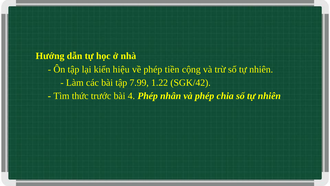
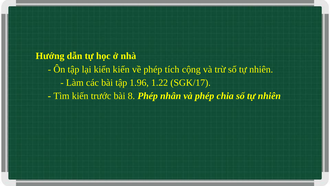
kiến hiệu: hiệu -> kiến
tiền: tiền -> tích
7.99: 7.99 -> 1.96
SGK/42: SGK/42 -> SGK/17
Tìm thức: thức -> kiến
4: 4 -> 8
